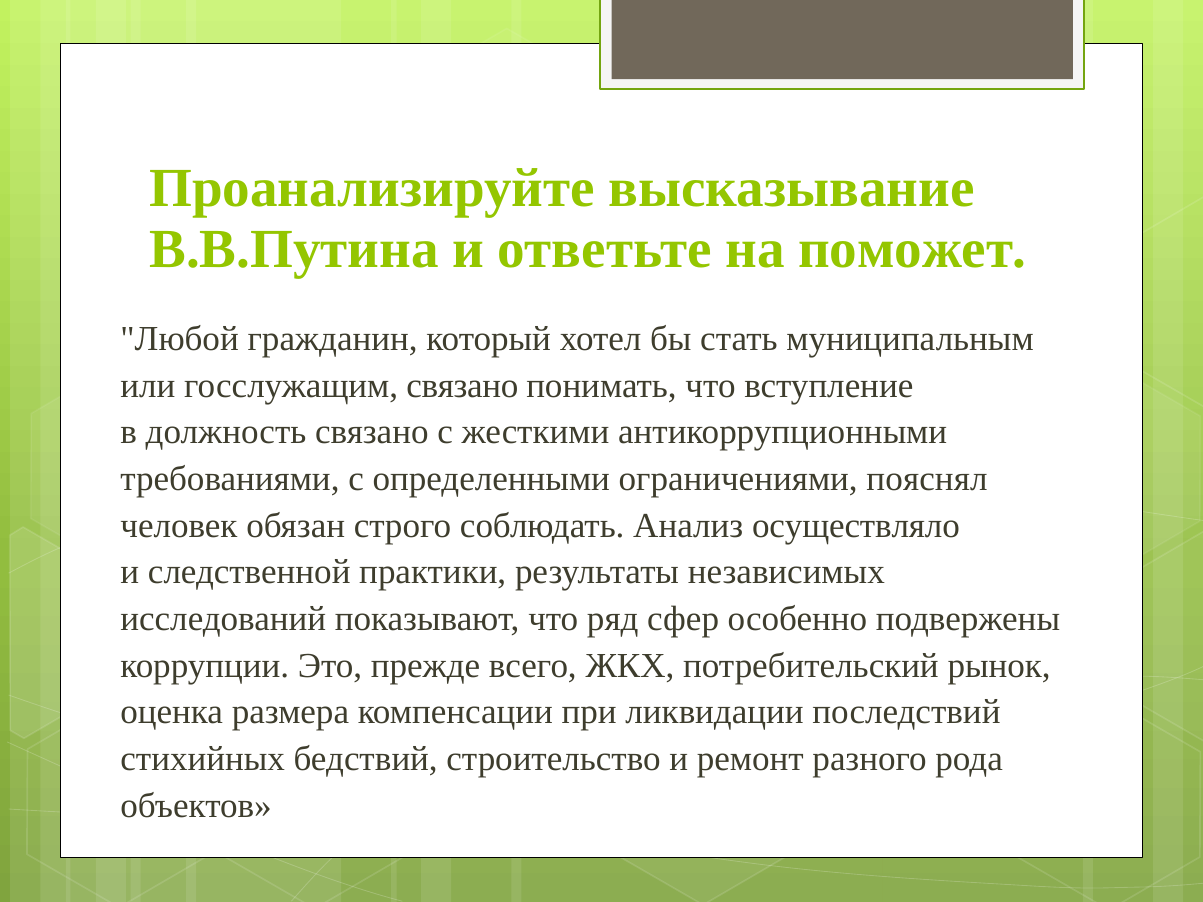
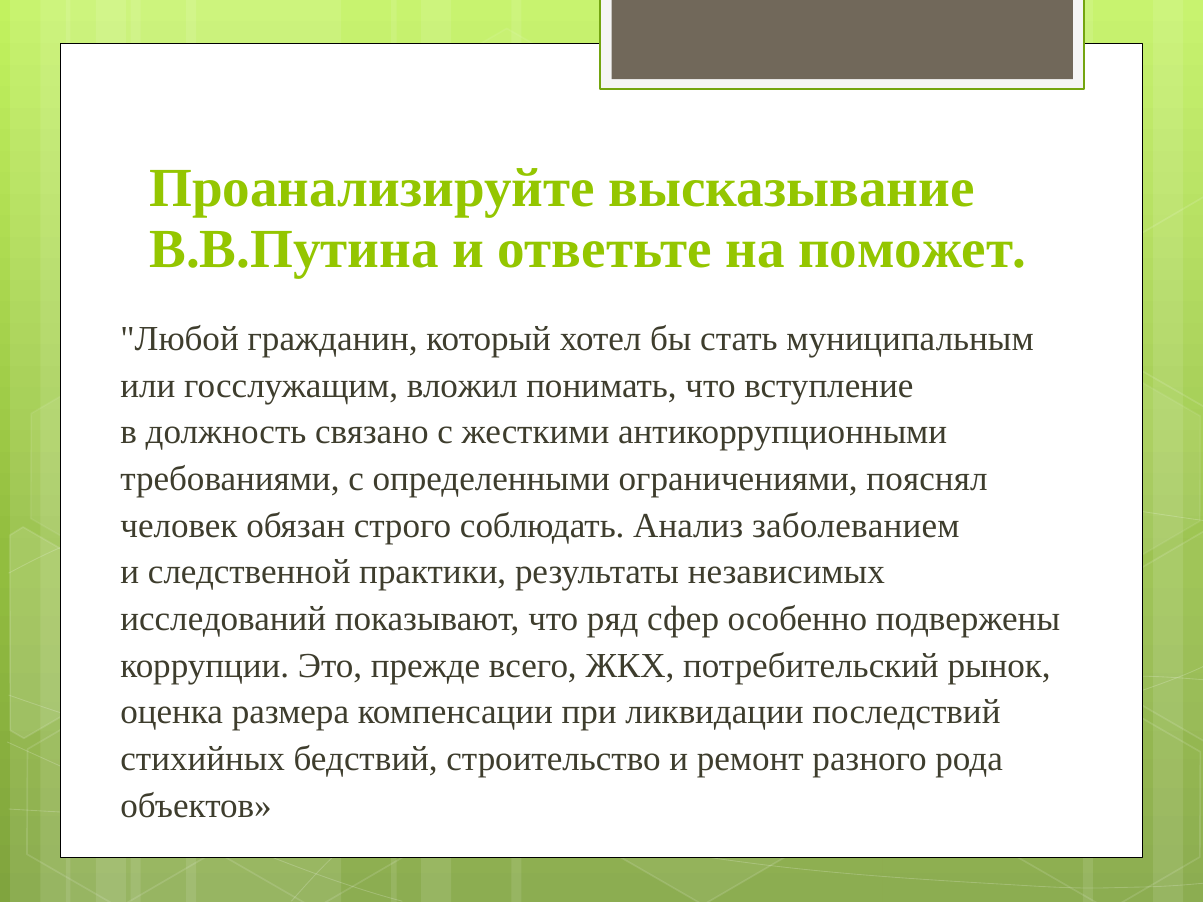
госслужащим связано: связано -> вложил
осуществляло: осуществляло -> заболеванием
